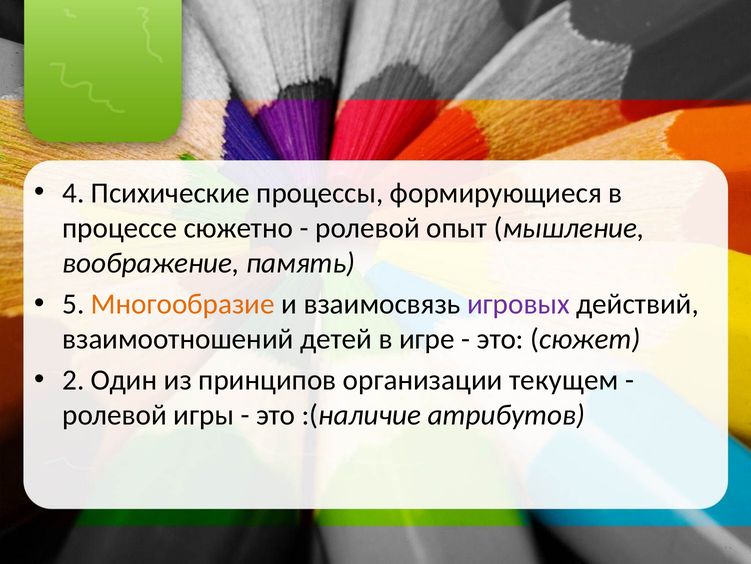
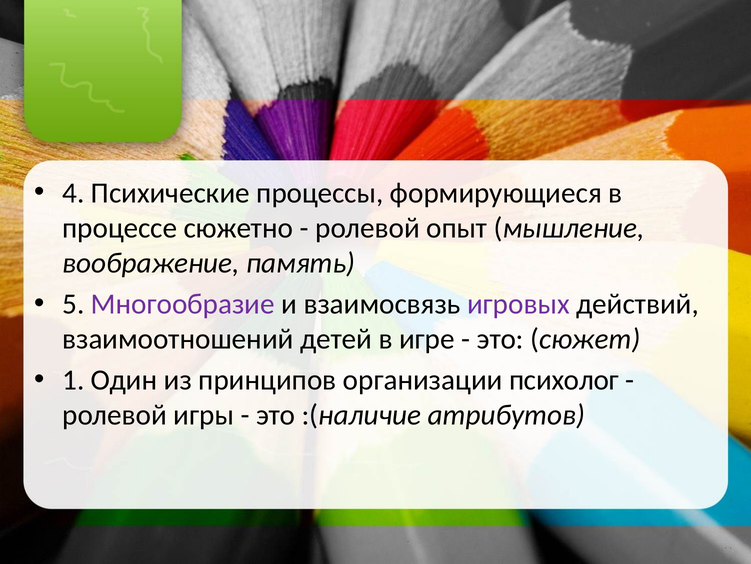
Многообразие colour: orange -> purple
2: 2 -> 1
текущем: текущем -> психолог
